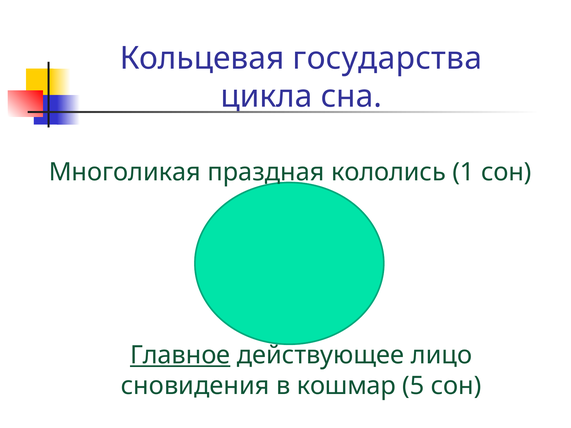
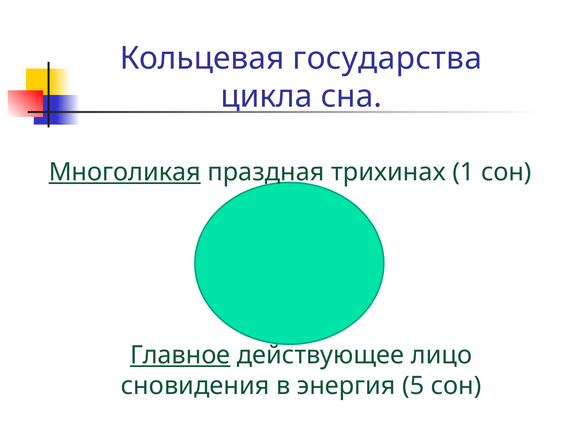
Многоликая underline: none -> present
кололись: кололись -> трихинах
кошмар: кошмар -> энергия
